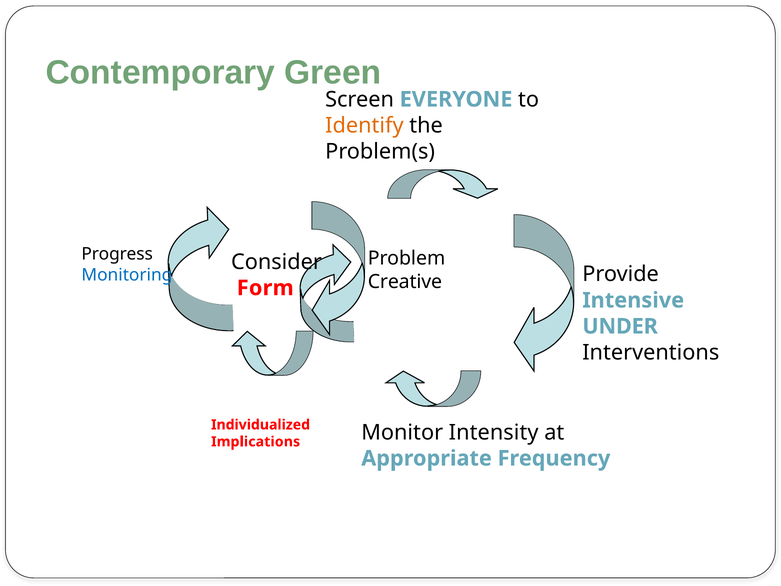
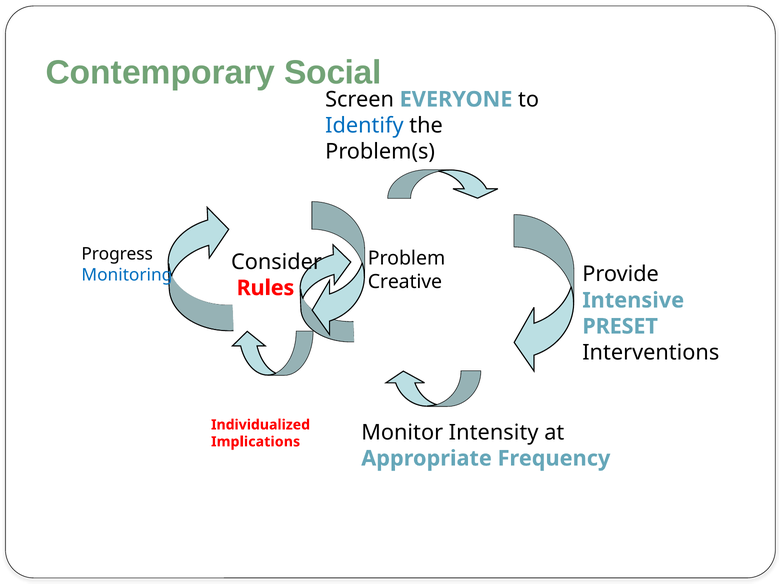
Green: Green -> Social
Identify colour: orange -> blue
Form: Form -> Rules
UNDER: UNDER -> PRESET
